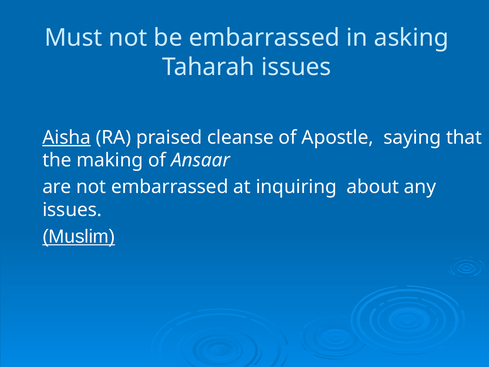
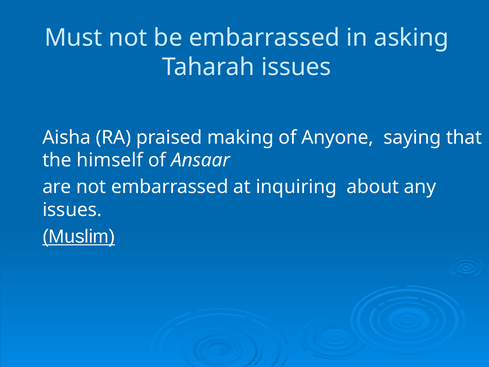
Aisha underline: present -> none
cleanse: cleanse -> making
Apostle: Apostle -> Anyone
making: making -> himself
